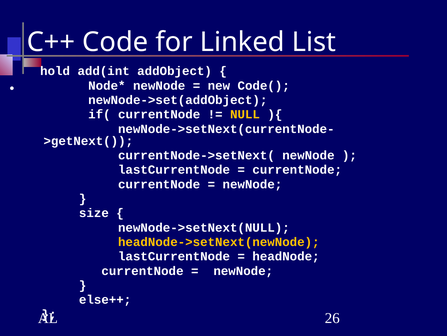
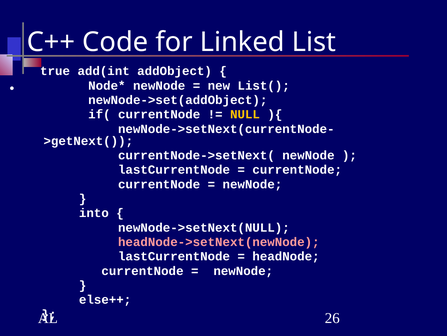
hold: hold -> true
Code(: Code( -> List(
size: size -> into
headNode->setNext(newNode colour: yellow -> pink
